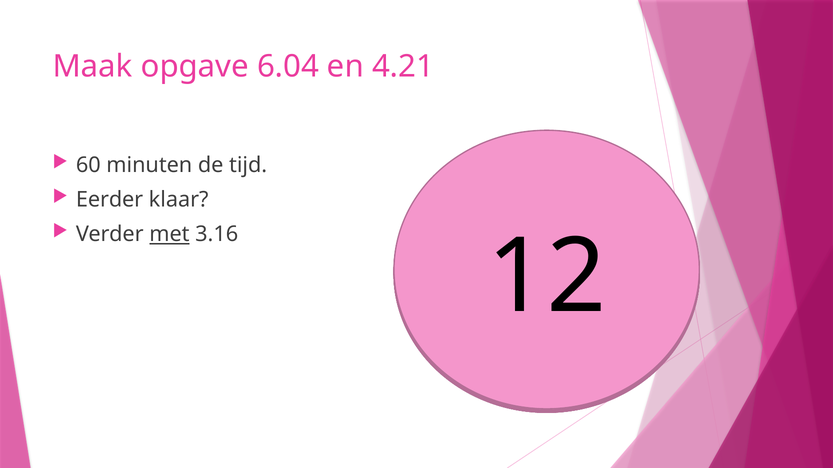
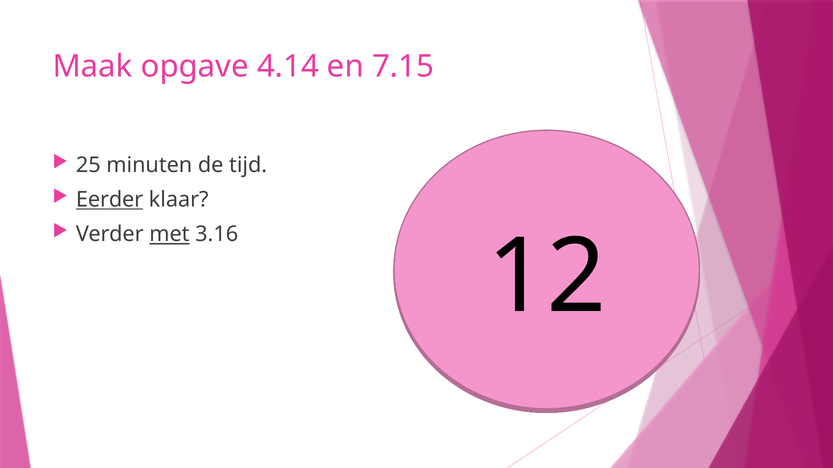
6.04: 6.04 -> 4.14
4.21: 4.21 -> 7.15
60: 60 -> 25
Eerder underline: none -> present
